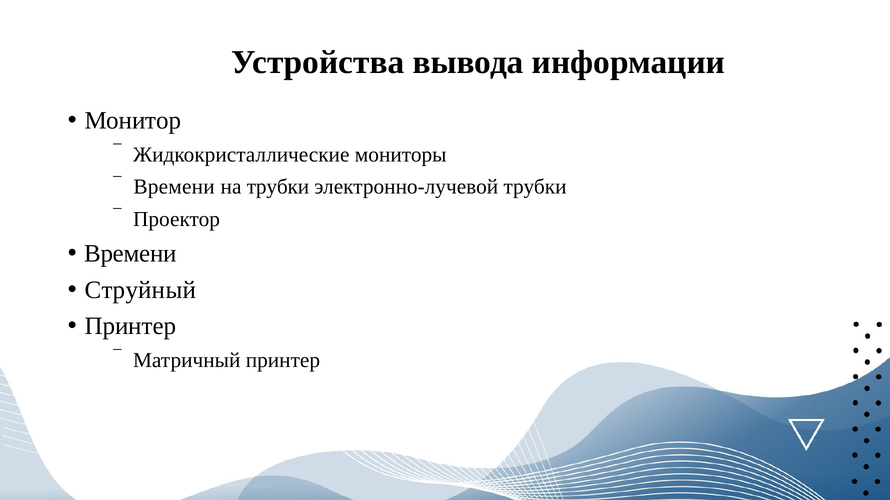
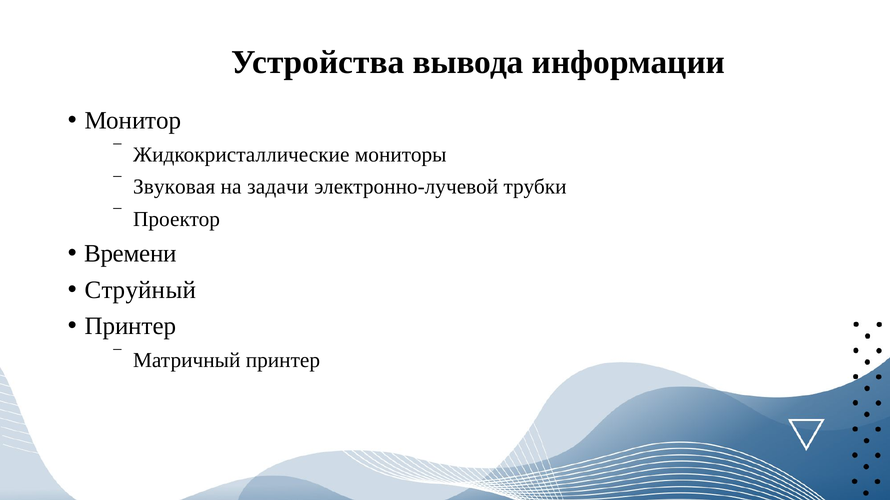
Времени at (174, 187): Времени -> Звуковая
на трубки: трубки -> задачи
